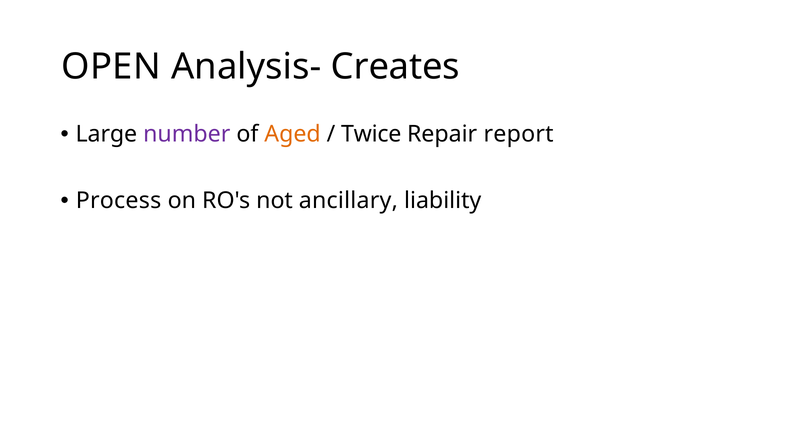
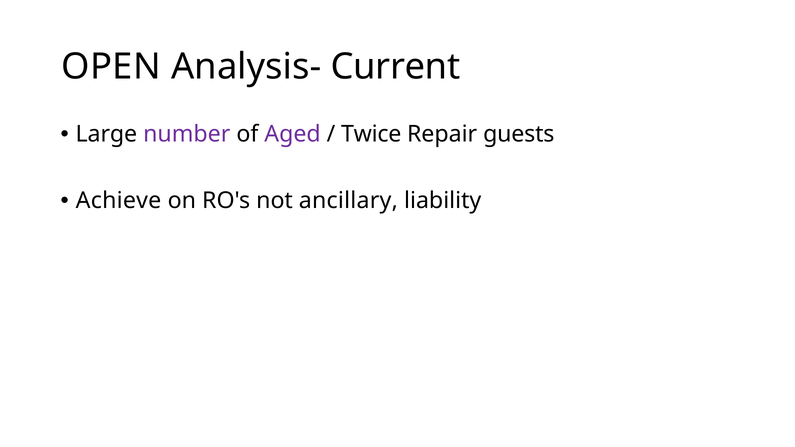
Creates: Creates -> Current
Aged colour: orange -> purple
report: report -> guests
Process: Process -> Achieve
